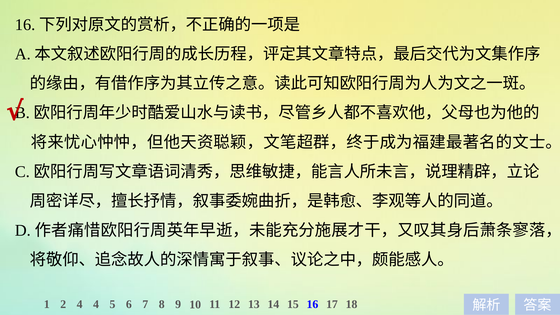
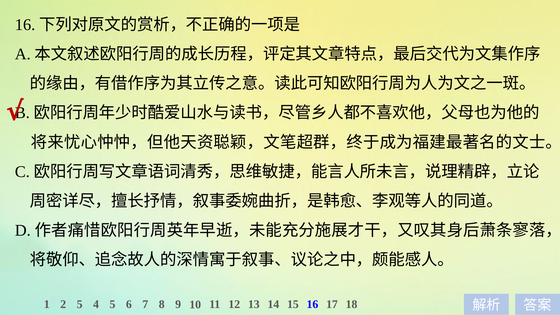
2 4: 4 -> 5
